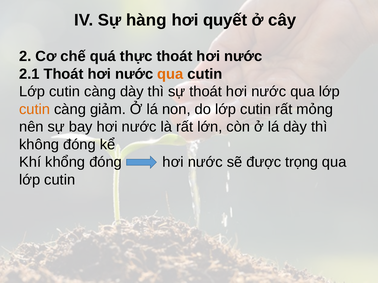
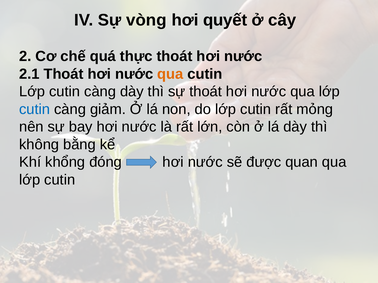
hàng: hàng -> vòng
cutin at (35, 109) colour: orange -> blue
không đóng: đóng -> bằng
trọng: trọng -> quan
